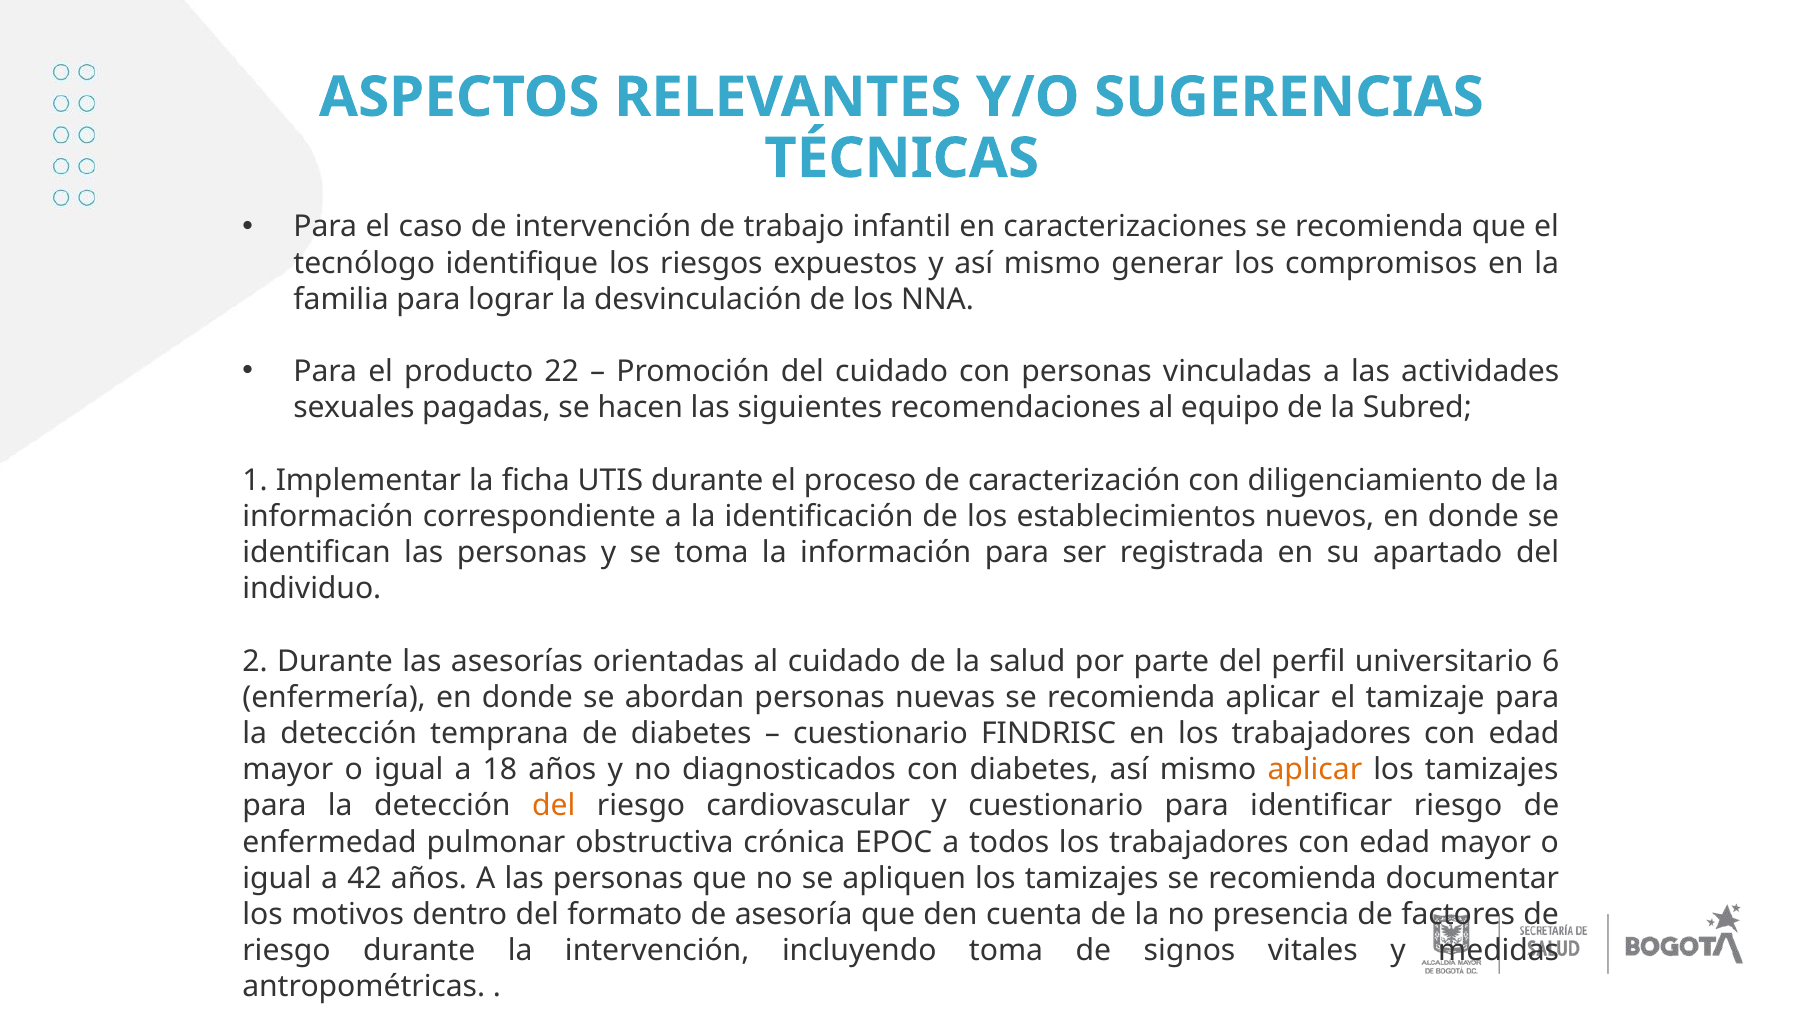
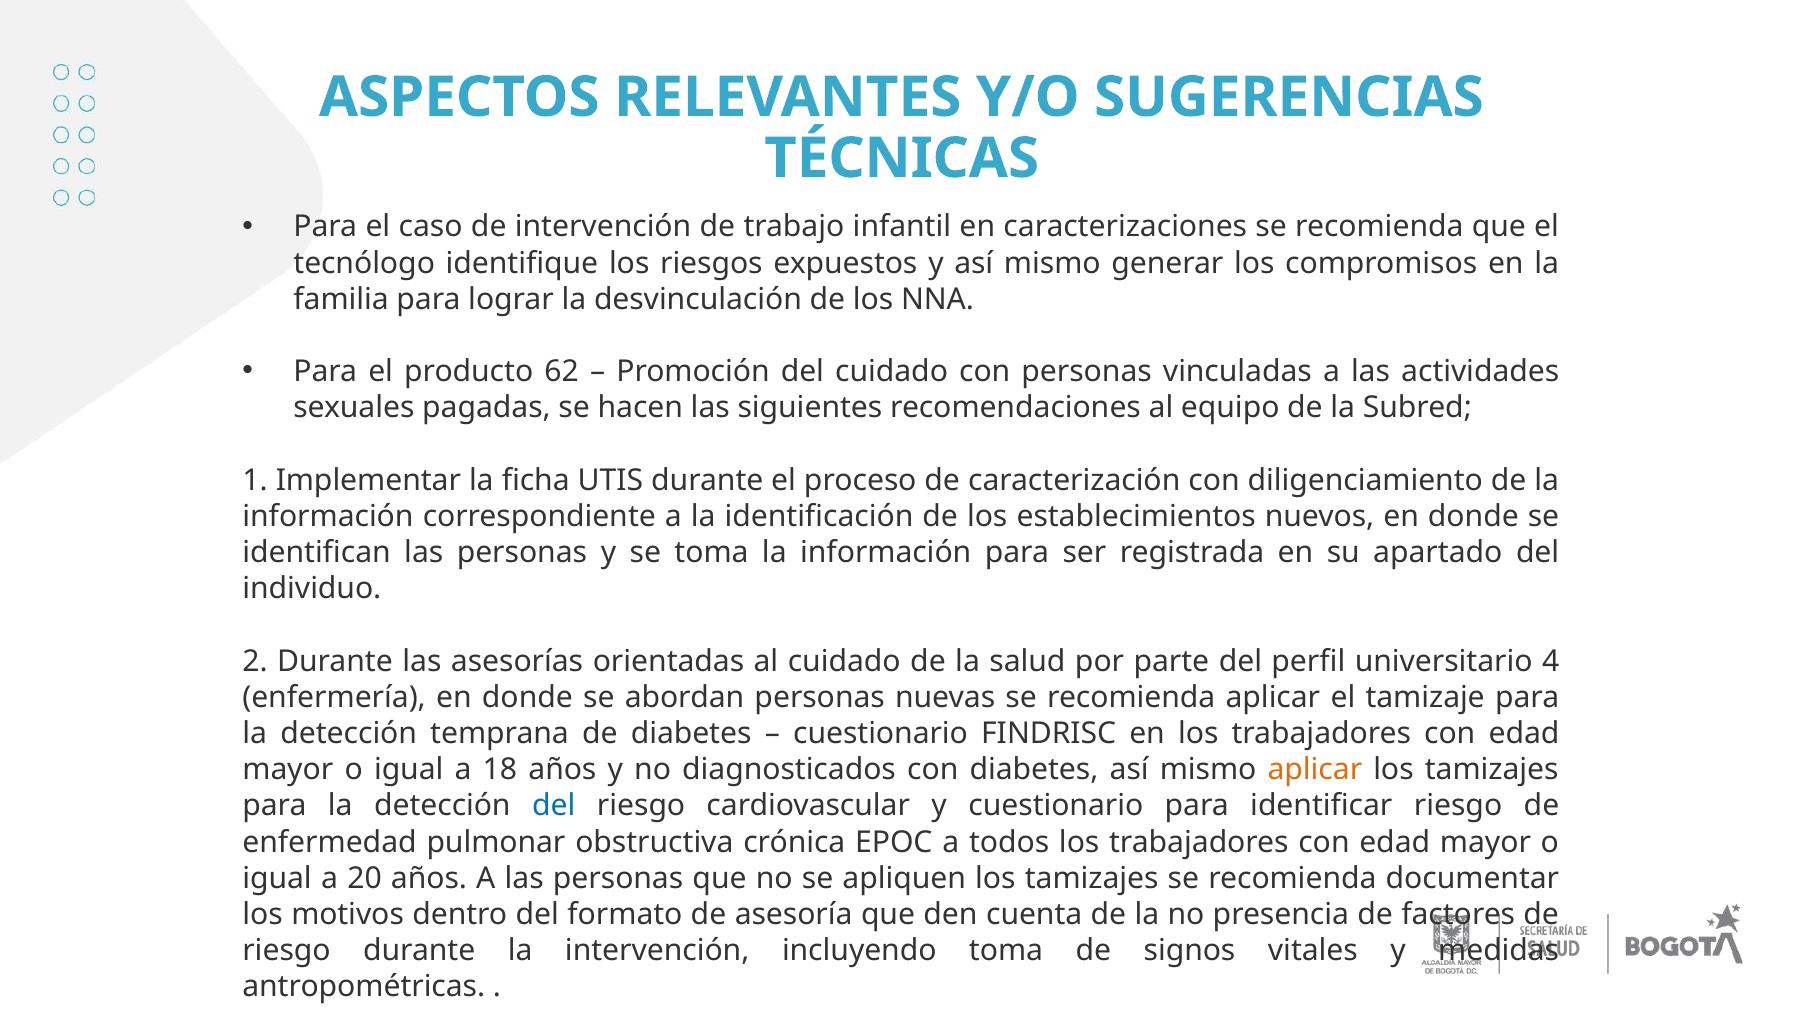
22: 22 -> 62
6: 6 -> 4
del at (554, 806) colour: orange -> blue
42: 42 -> 20
